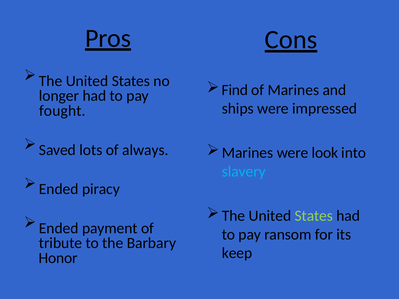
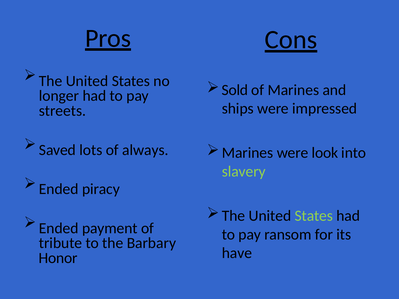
Find: Find -> Sold
fought: fought -> streets
slavery colour: light blue -> light green
keep: keep -> have
